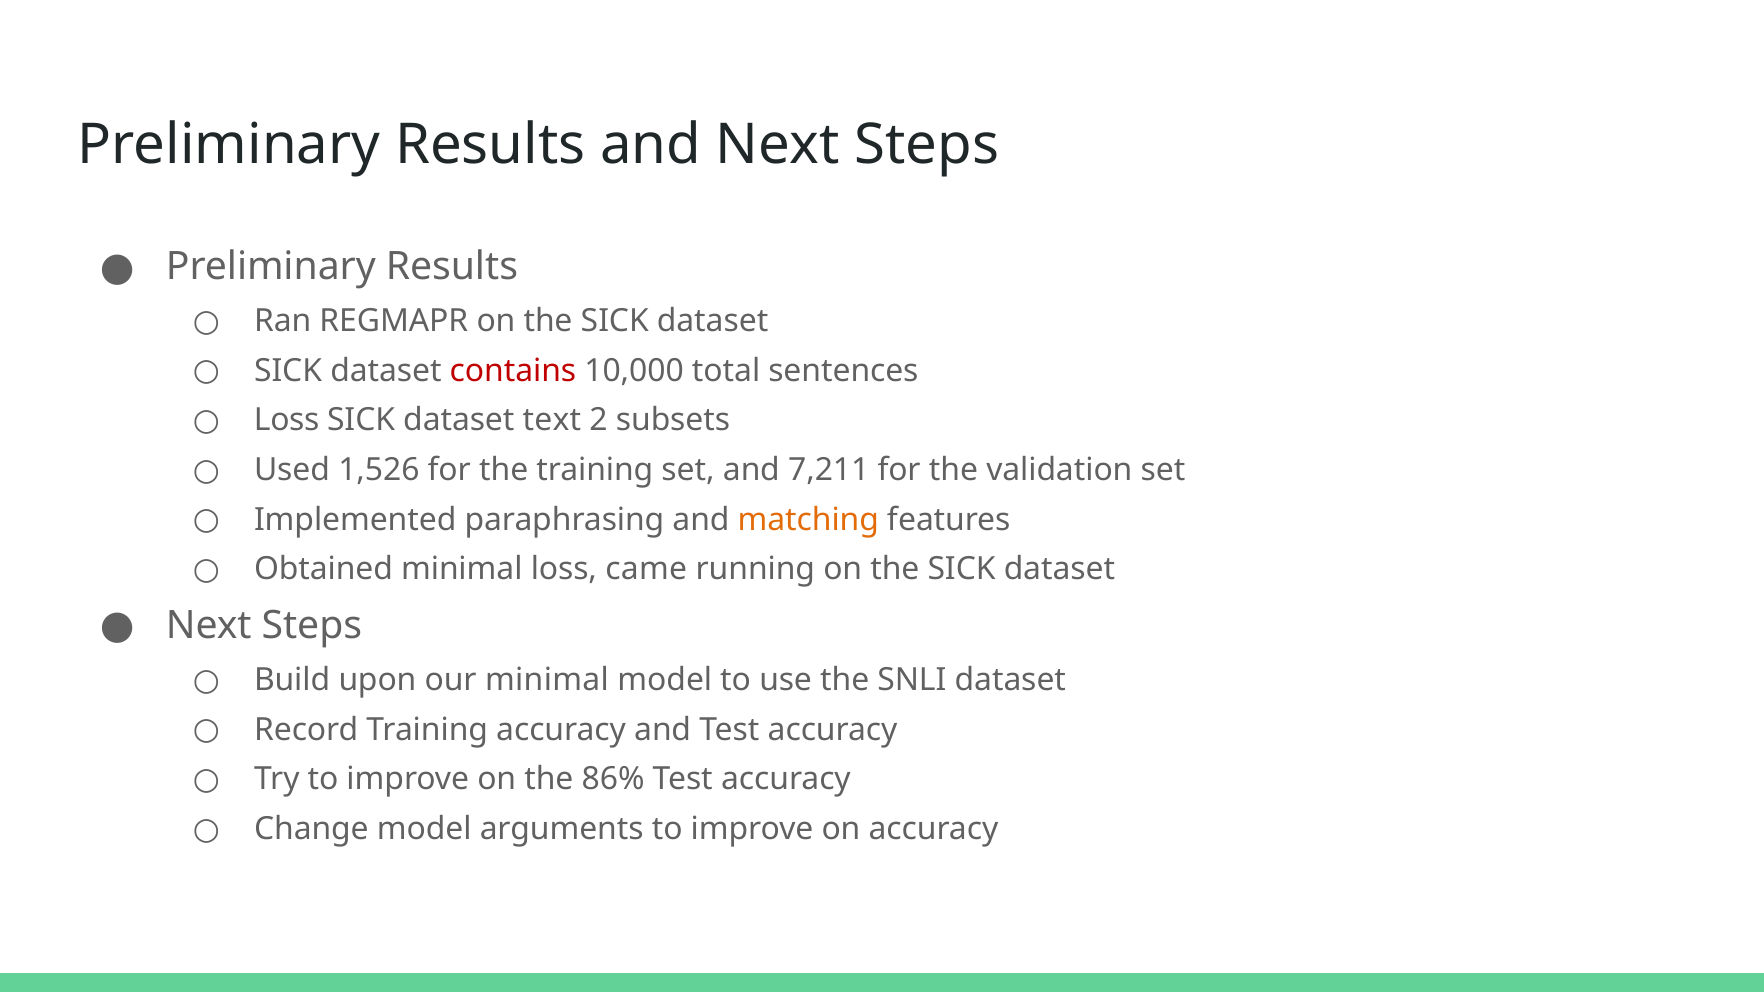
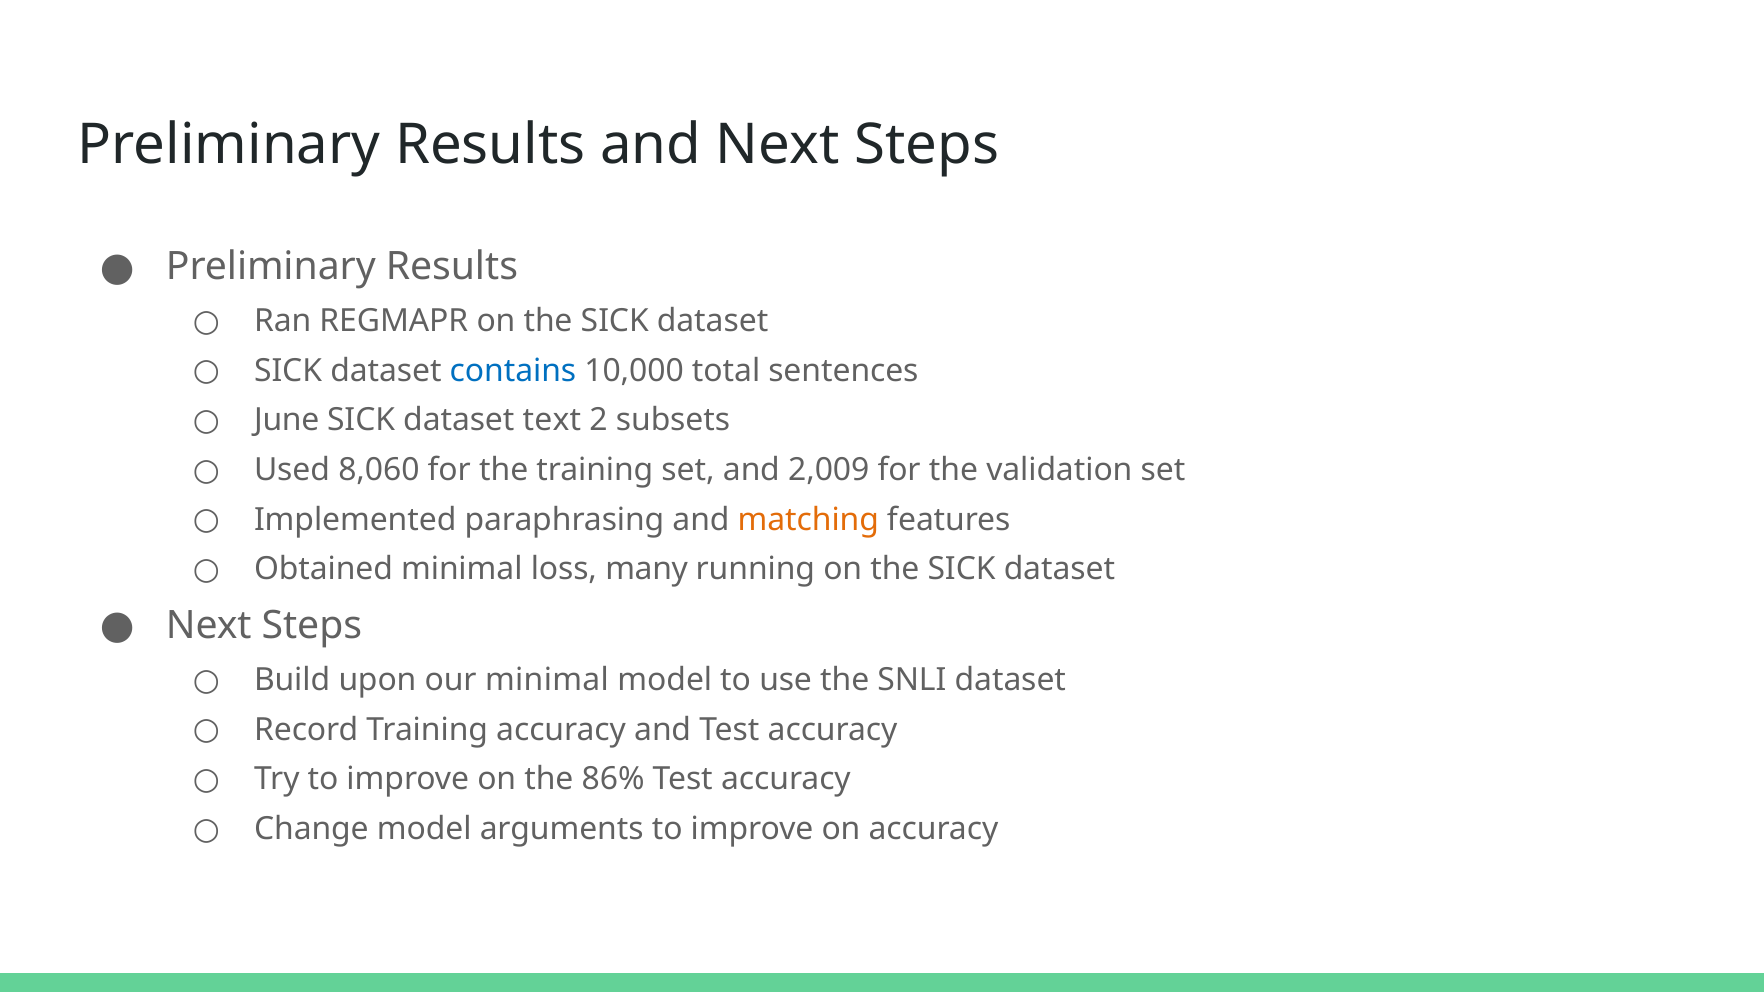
contains colour: red -> blue
Loss at (287, 420): Loss -> June
1,526: 1,526 -> 8,060
7,211: 7,211 -> 2,009
came: came -> many
